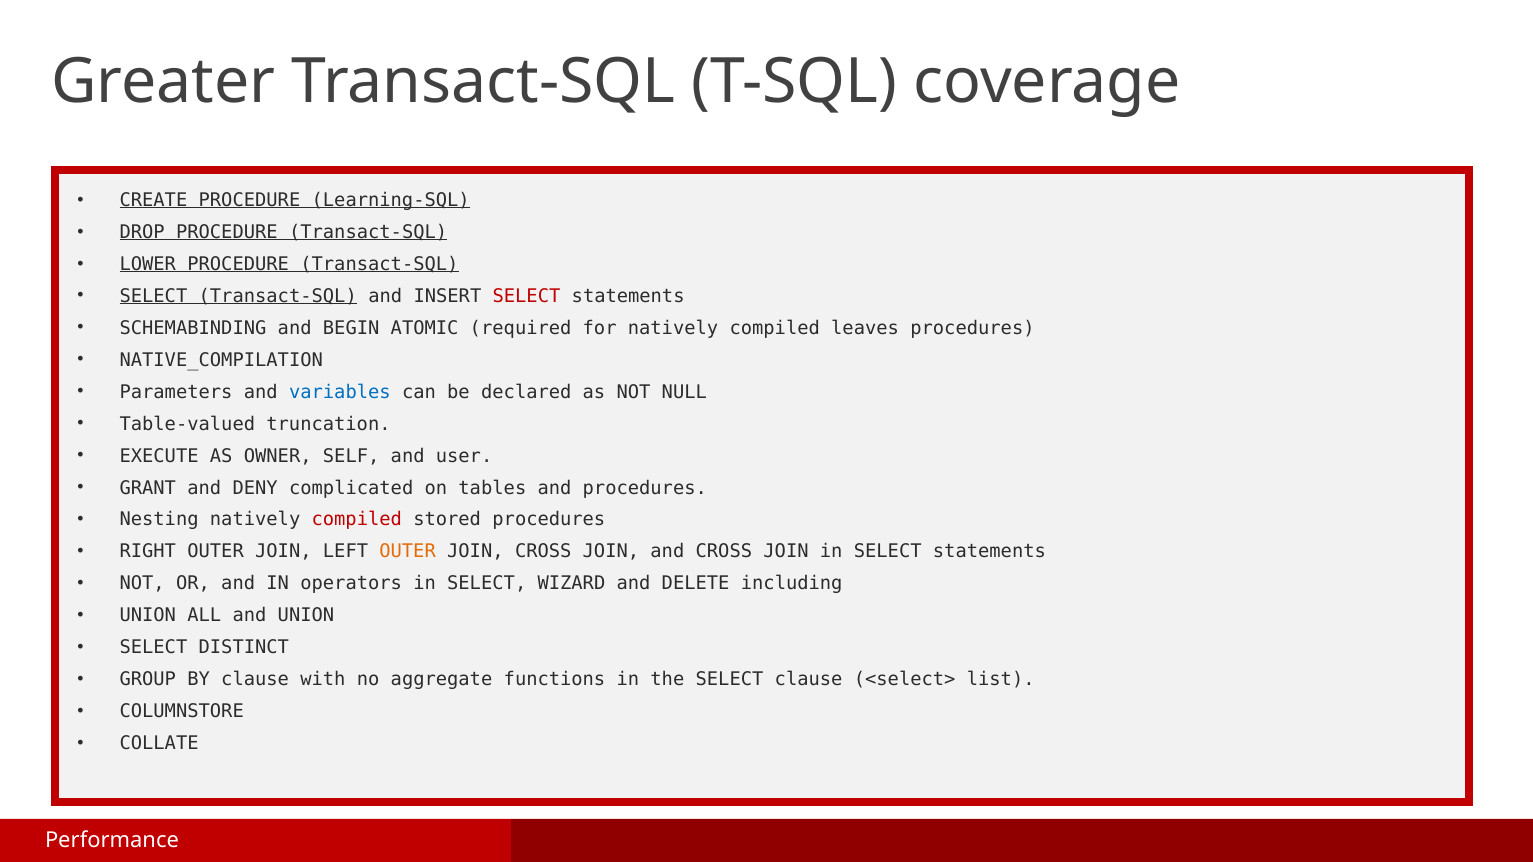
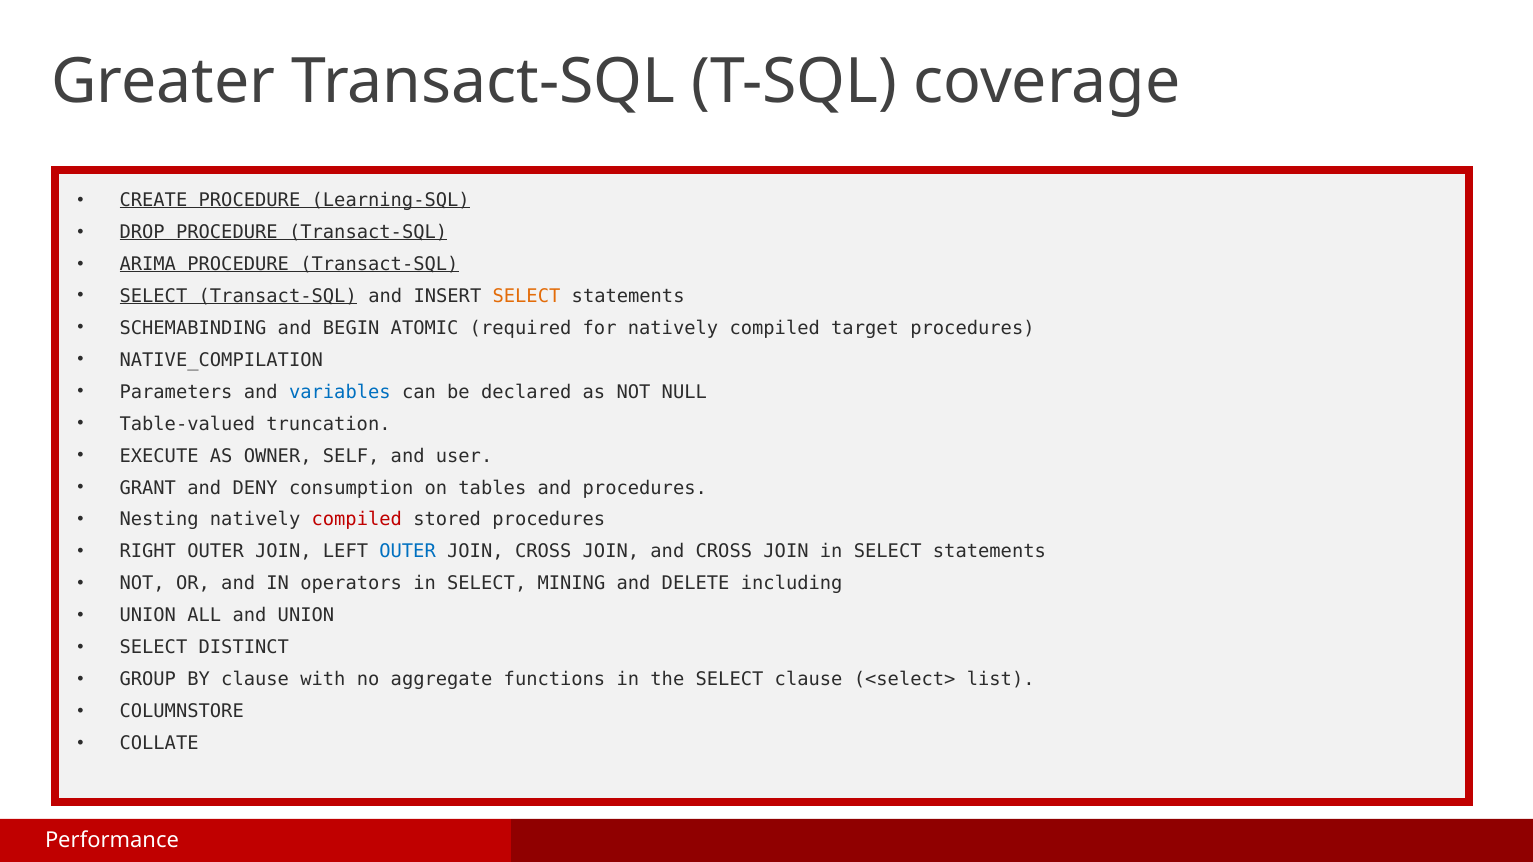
LOWER: LOWER -> ARIMA
SELECT at (526, 296) colour: red -> orange
leaves: leaves -> target
complicated: complicated -> consumption
OUTER at (408, 552) colour: orange -> blue
WIZARD: WIZARD -> MINING
